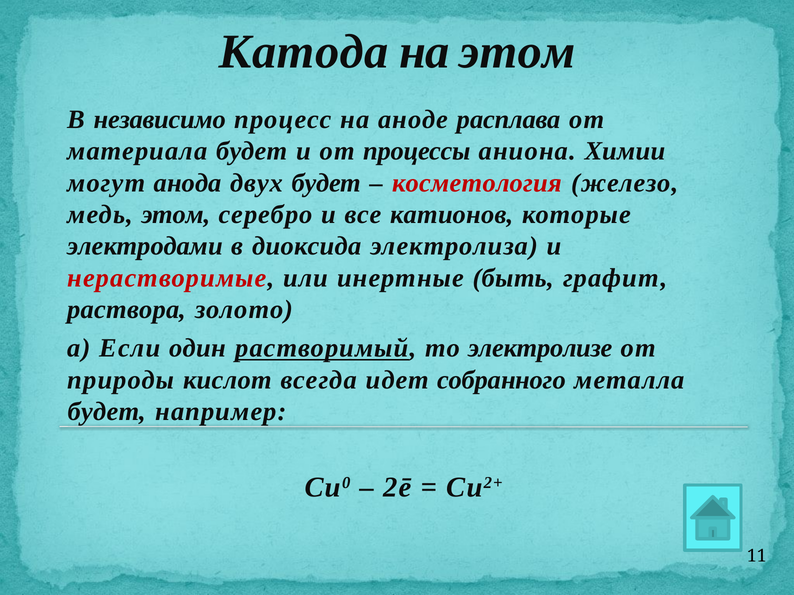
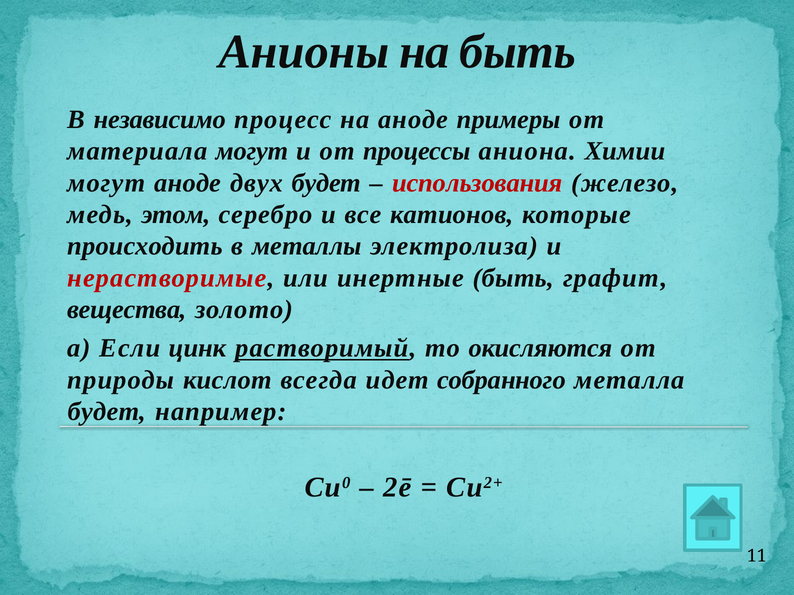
Катода: Катода -> Анионы
на этом: этом -> быть
расплава: расплава -> примеры
материала будет: будет -> могут
могут анода: анода -> аноде
косметология: косметология -> использования
электродами: электродами -> происходить
диоксида: диоксида -> металлы
раствора: раствора -> вещества
один: один -> цинк
электролизе: электролизе -> окисляются
